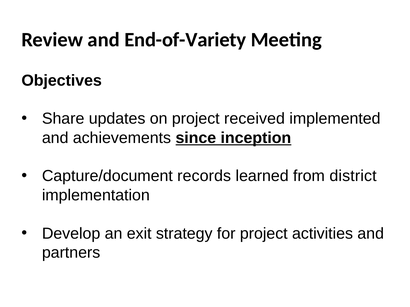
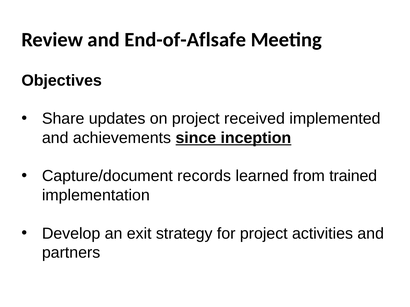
End-of-Variety: End-of-Variety -> End-of-Aflsafe
district: district -> trained
